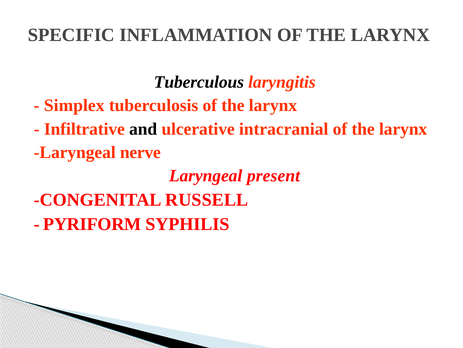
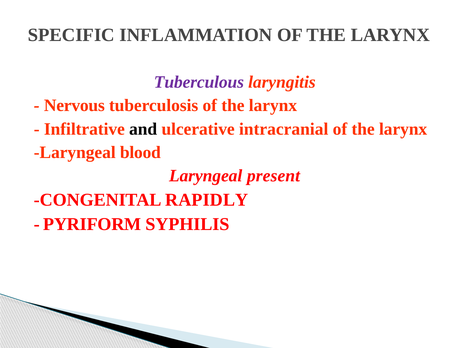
Tuberculous colour: black -> purple
Simplex: Simplex -> Nervous
nerve: nerve -> blood
RUSSELL: RUSSELL -> RAPIDLY
